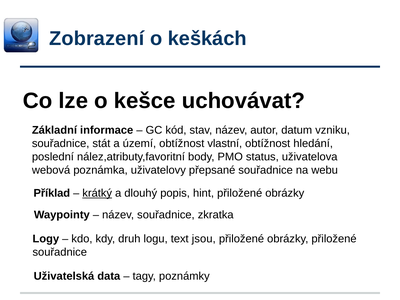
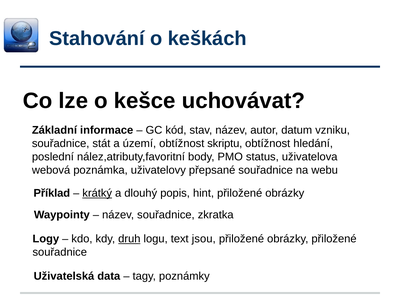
Zobrazení: Zobrazení -> Stahování
vlastní: vlastní -> skriptu
druh underline: none -> present
